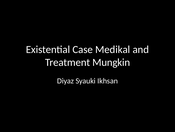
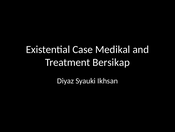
Mungkin: Mungkin -> Bersikap
